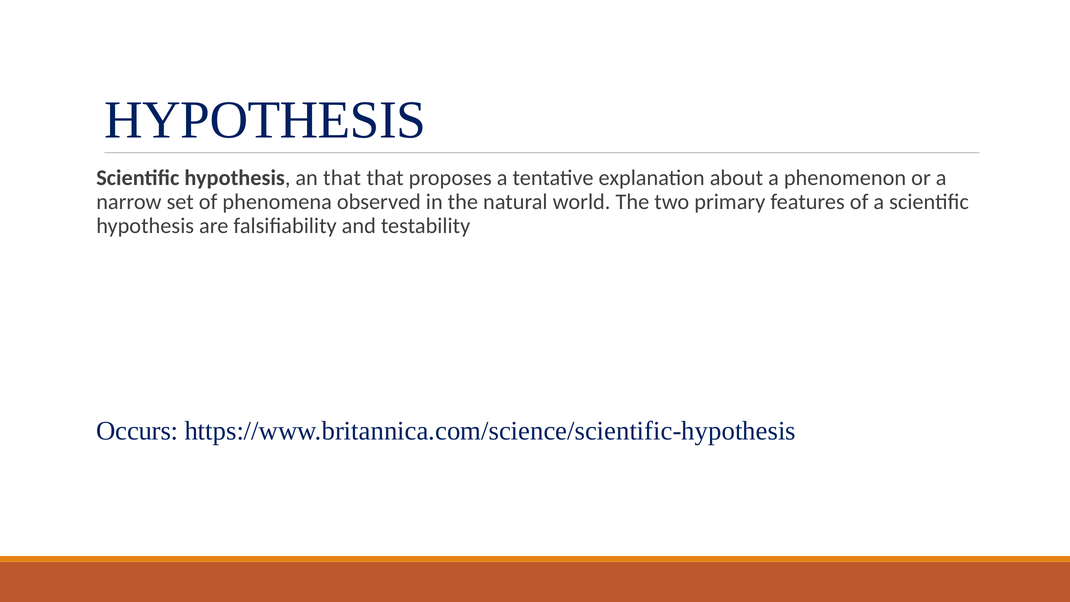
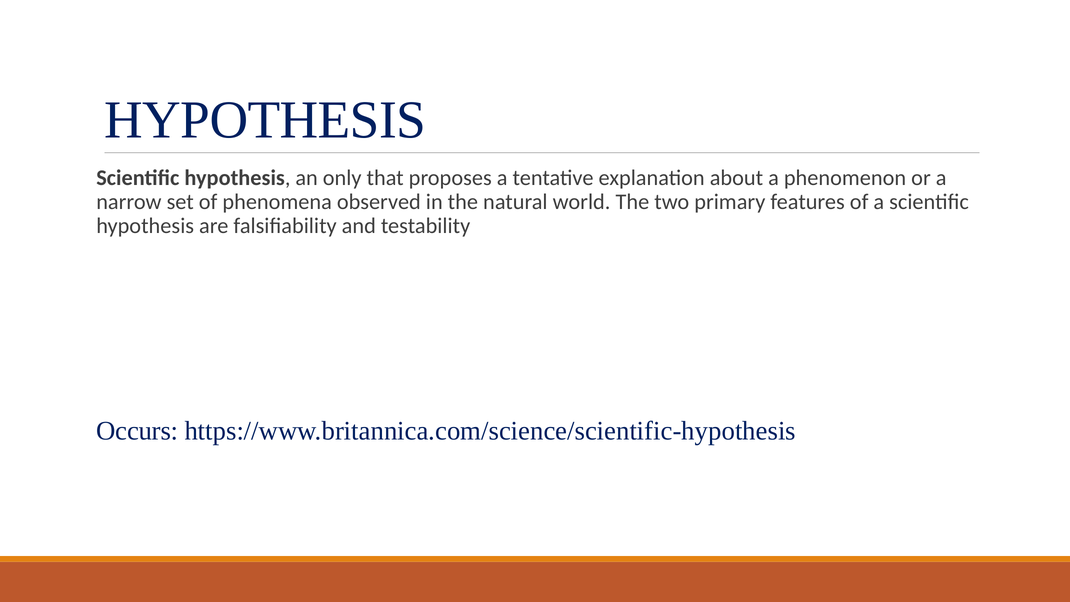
an that: that -> only
